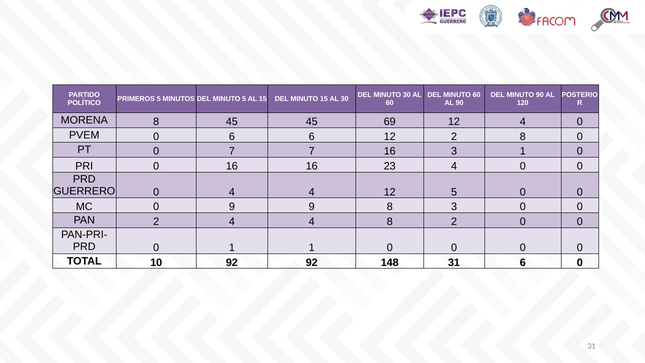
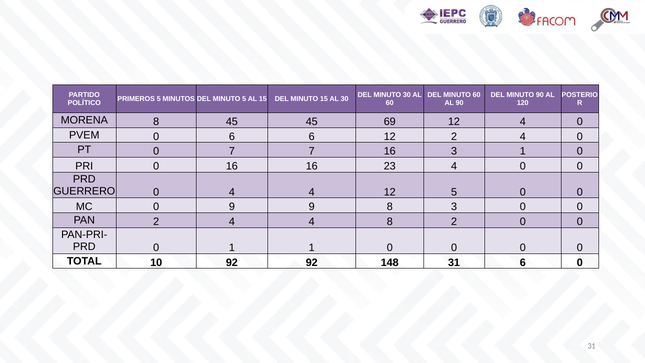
12 2 8: 8 -> 4
